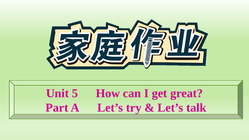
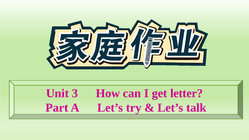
5: 5 -> 3
great: great -> letter
